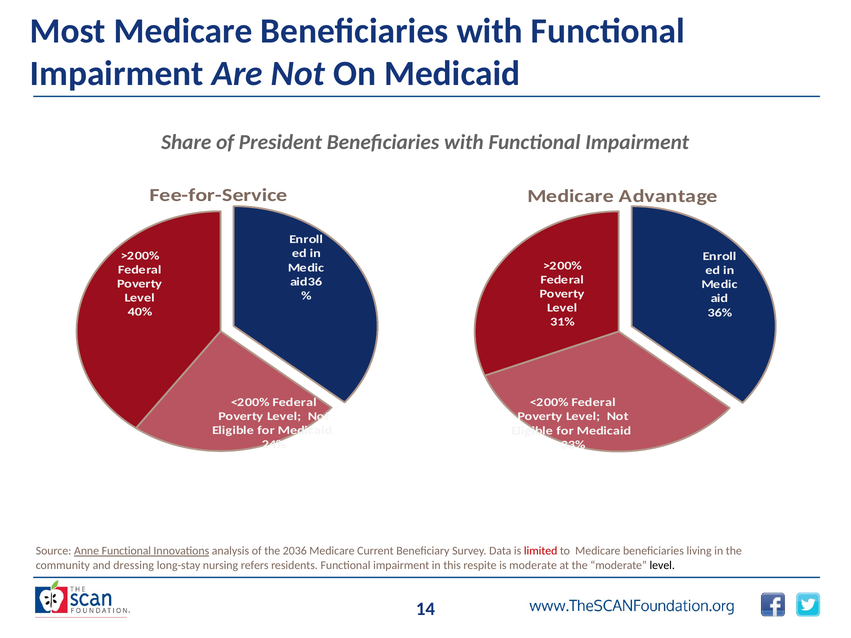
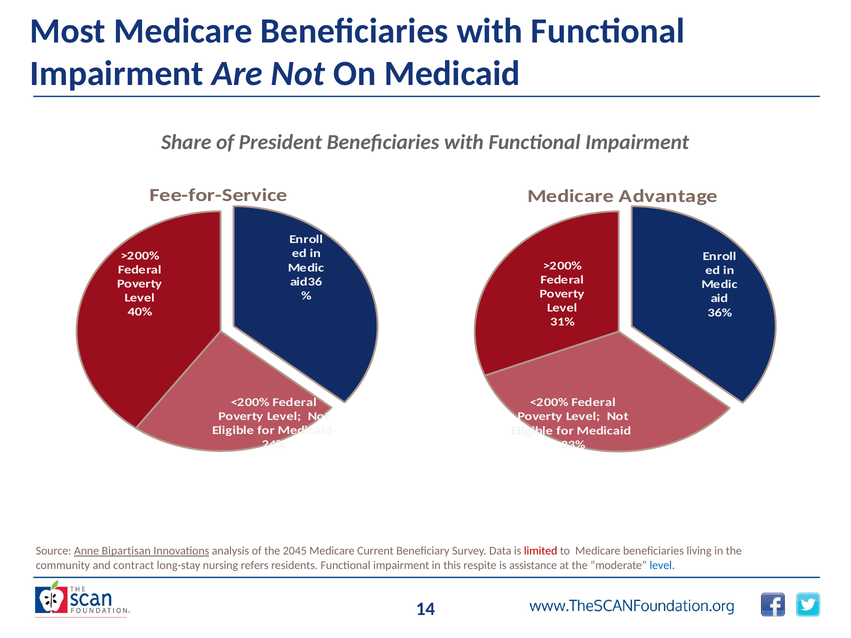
Anne Functional: Functional -> Bipartisan
2036: 2036 -> 2045
dressing: dressing -> contract
is moderate: moderate -> assistance
level at (662, 565) colour: black -> blue
